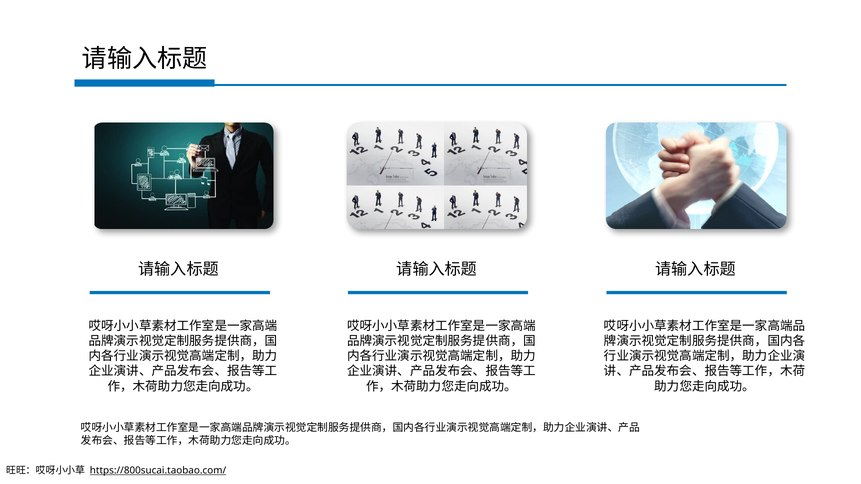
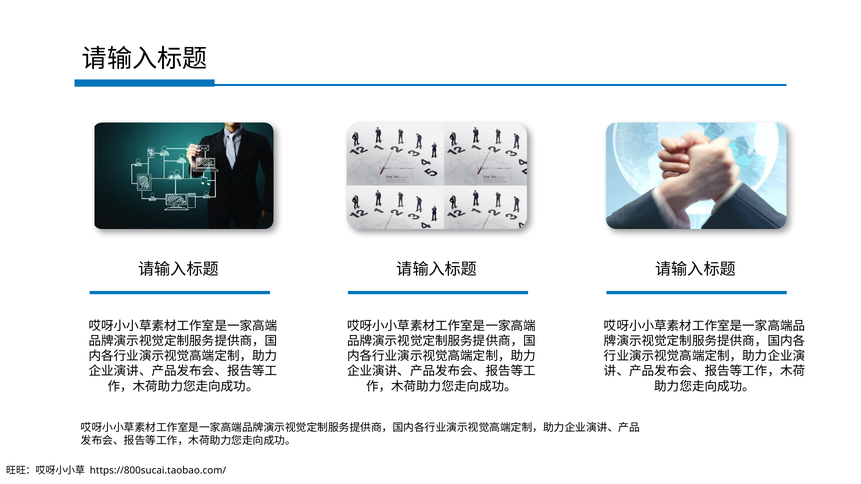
https://800sucai.taobao.com/ underline: present -> none
